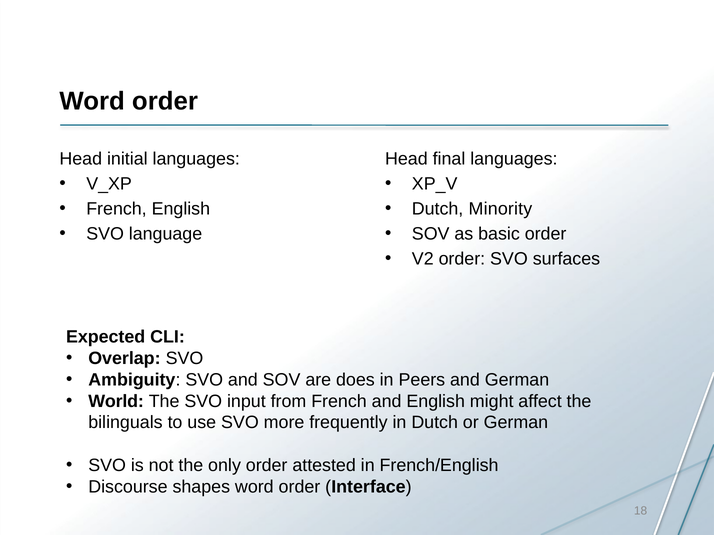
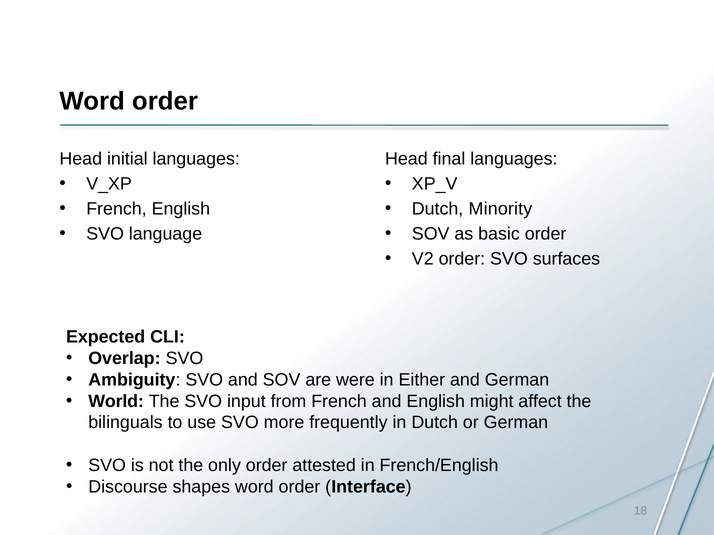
does: does -> were
Peers: Peers -> Either
